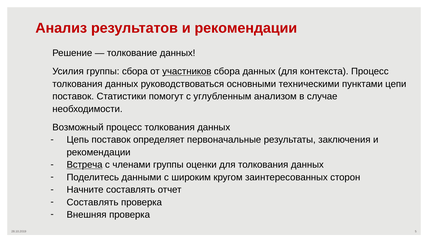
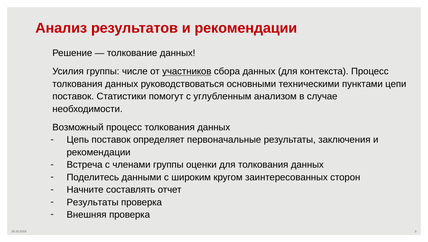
группы сбора: сбора -> числе
Встреча underline: present -> none
Составлять at (93, 203): Составлять -> Результаты
